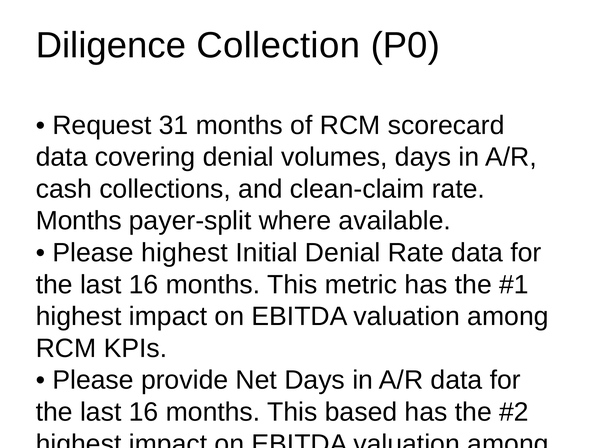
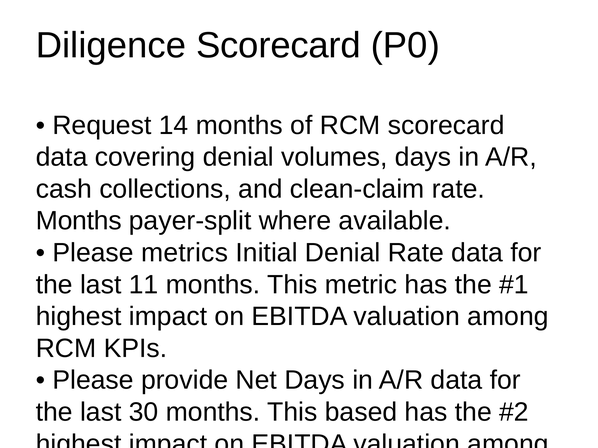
Diligence Collection: Collection -> Scorecard
31: 31 -> 14
Please highest: highest -> metrics
16 at (144, 285): 16 -> 11
16 at (144, 413): 16 -> 30
